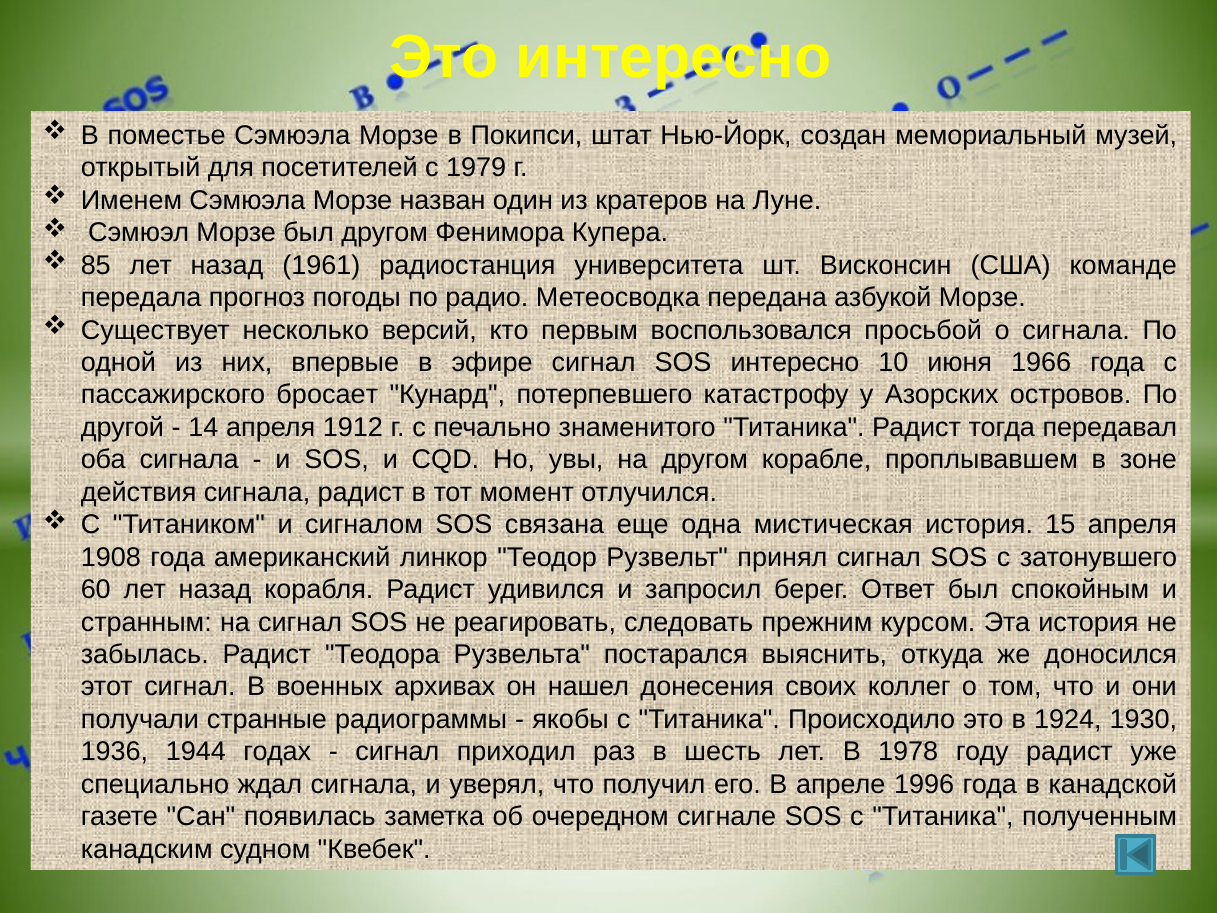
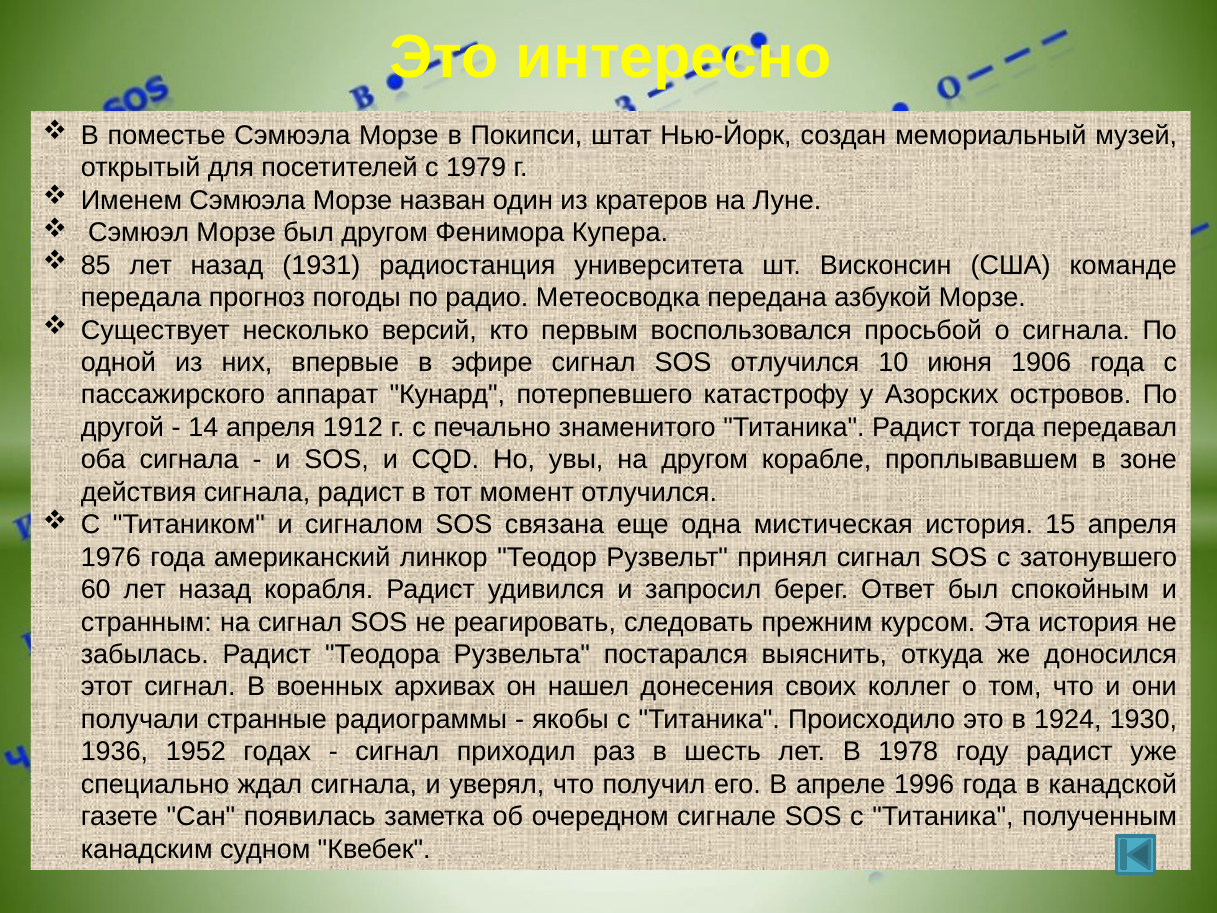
1961: 1961 -> 1931
SOS интересно: интересно -> отлучился
1966: 1966 -> 1906
бросает: бросает -> аппарат
1908: 1908 -> 1976
1944: 1944 -> 1952
